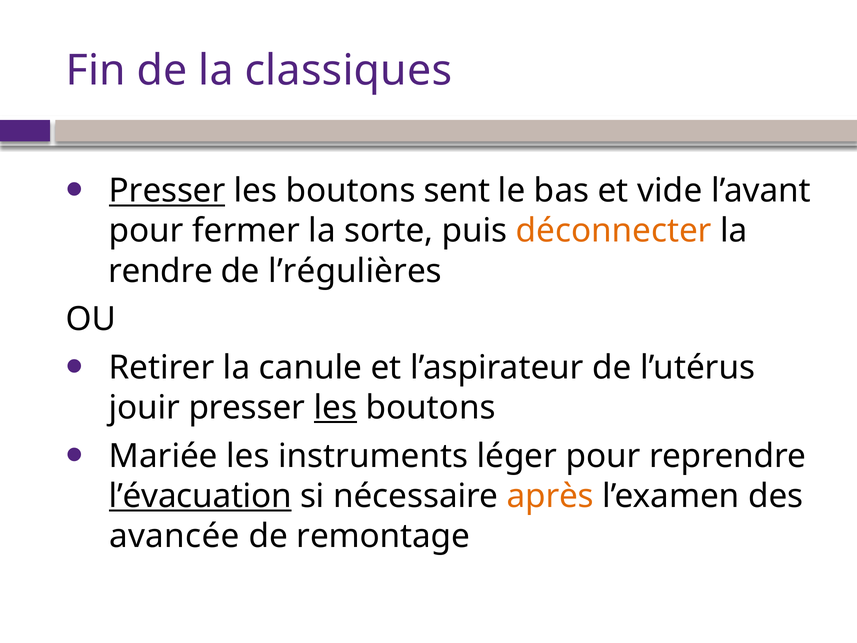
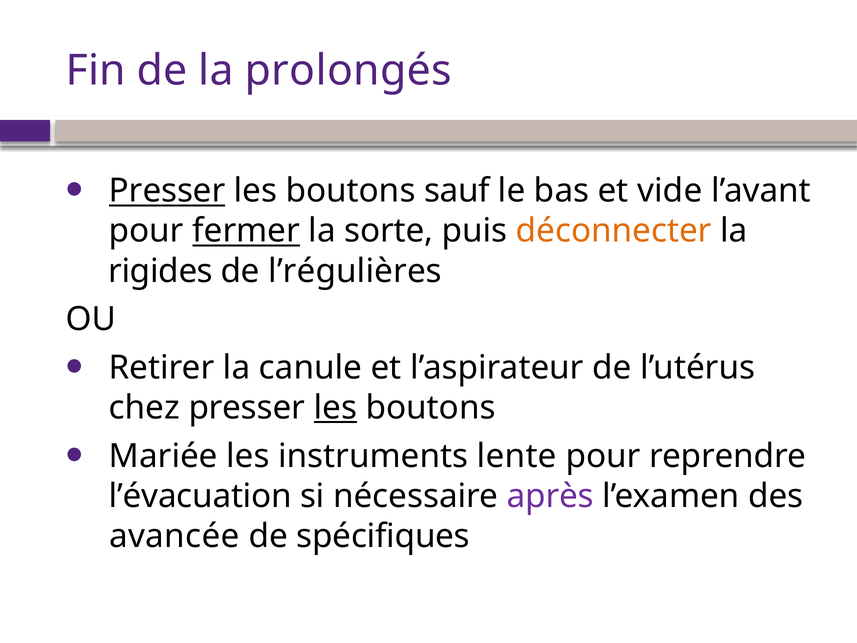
classiques: classiques -> prolongés
sent: sent -> sauf
fermer underline: none -> present
rendre: rendre -> rigides
jouir: jouir -> chez
léger: léger -> lente
l’évacuation underline: present -> none
après colour: orange -> purple
remontage: remontage -> spécifiques
